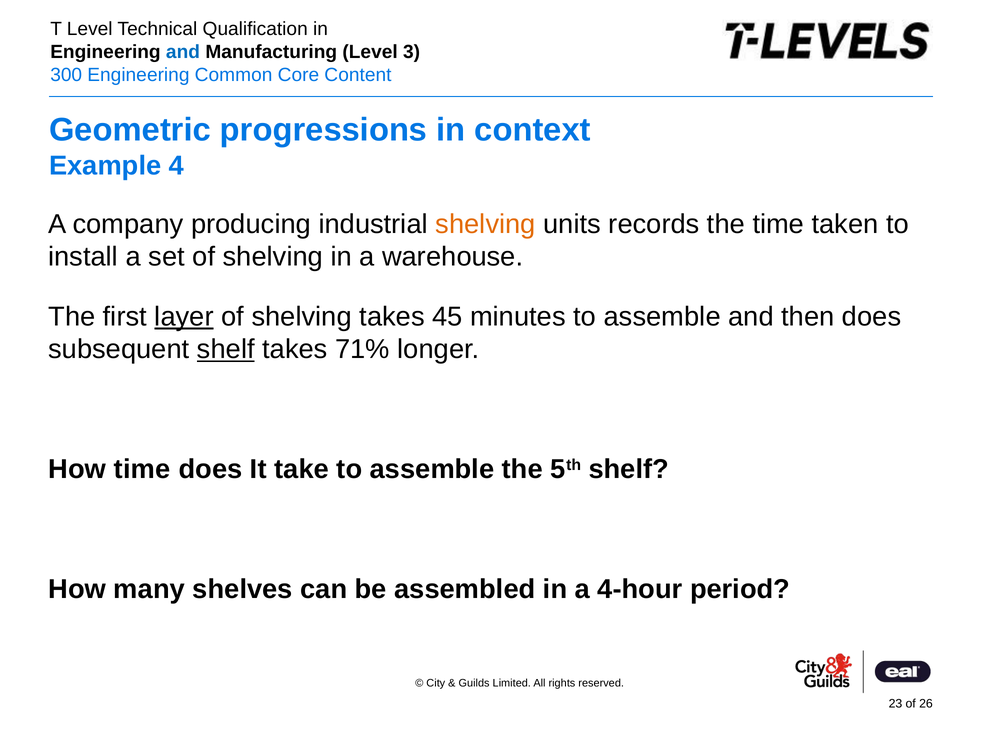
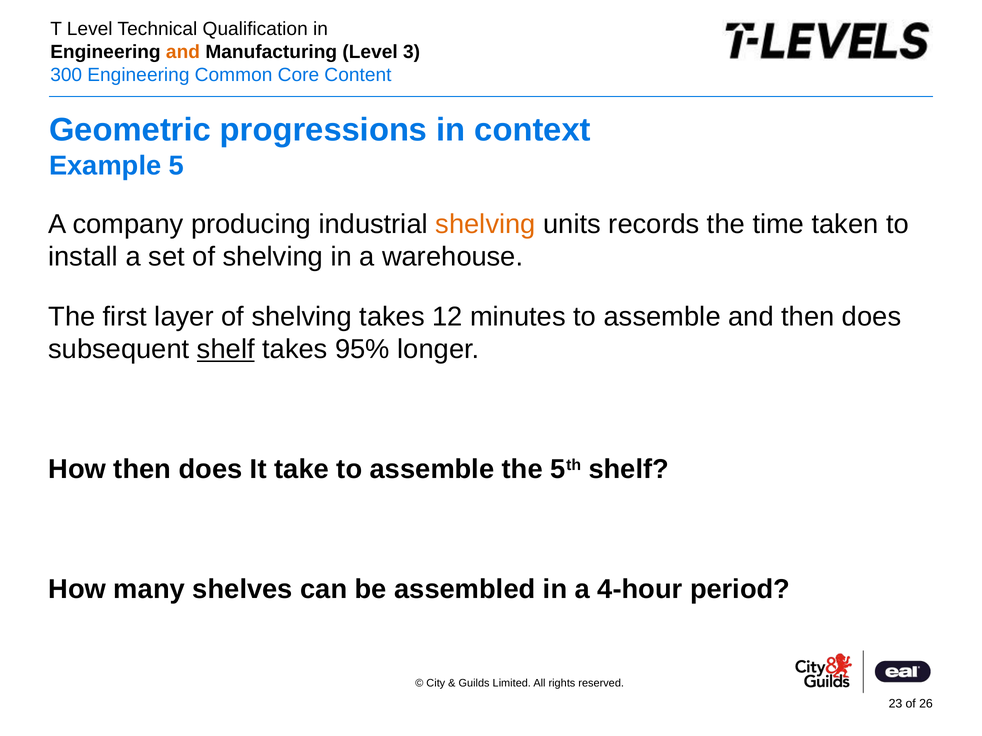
and at (183, 52) colour: blue -> orange
4: 4 -> 5
layer underline: present -> none
45: 45 -> 12
71%: 71% -> 95%
How time: time -> then
